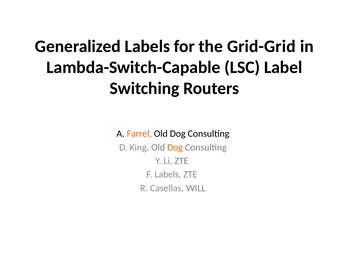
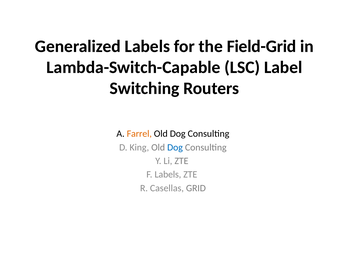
Grid-Grid: Grid-Grid -> Field-Grid
Dog at (175, 147) colour: orange -> blue
WILL: WILL -> GRID
